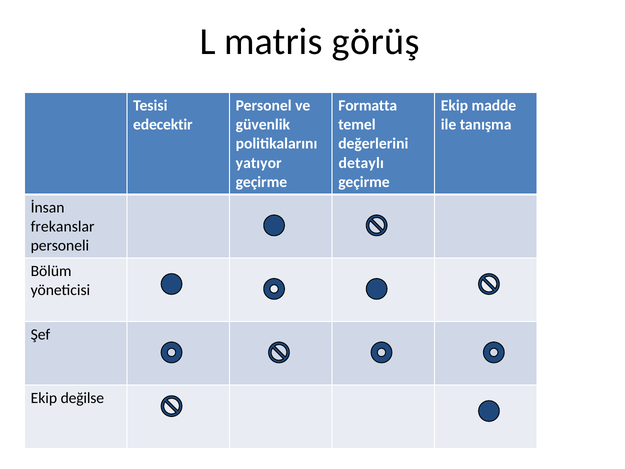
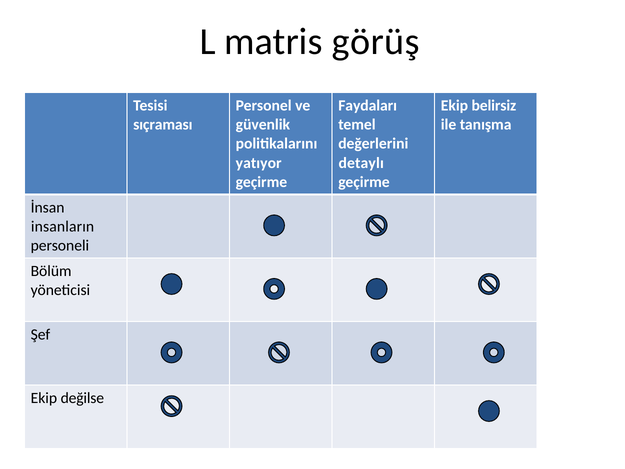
Formatta: Formatta -> Faydaları
madde: madde -> belirsiz
edecektir: edecektir -> sıçraması
frekanslar: frekanslar -> insanların
